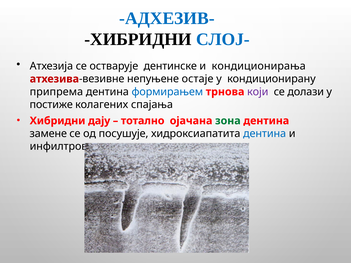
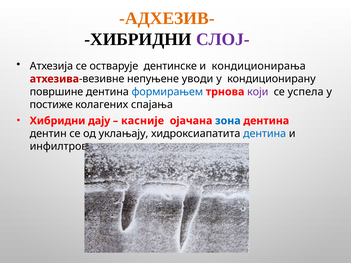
АДХЕЗИВ- colour: blue -> orange
СЛОЈ- colour: blue -> purple
остаје: остаје -> уводи
припрема: припрема -> површине
долази: долази -> успела
тотално: тотално -> касније
зона colour: green -> blue
замене: замене -> дентин
посушује: посушује -> уклањају
